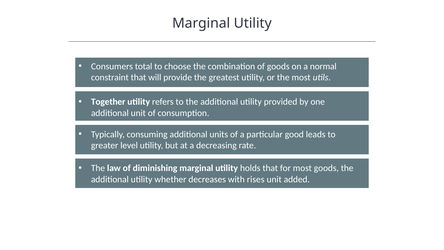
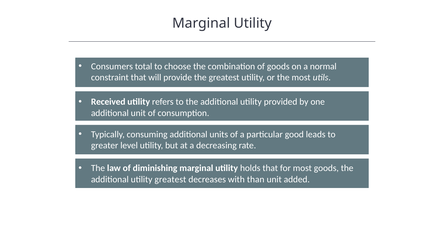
Together: Together -> Received
utility whether: whether -> greatest
rises: rises -> than
